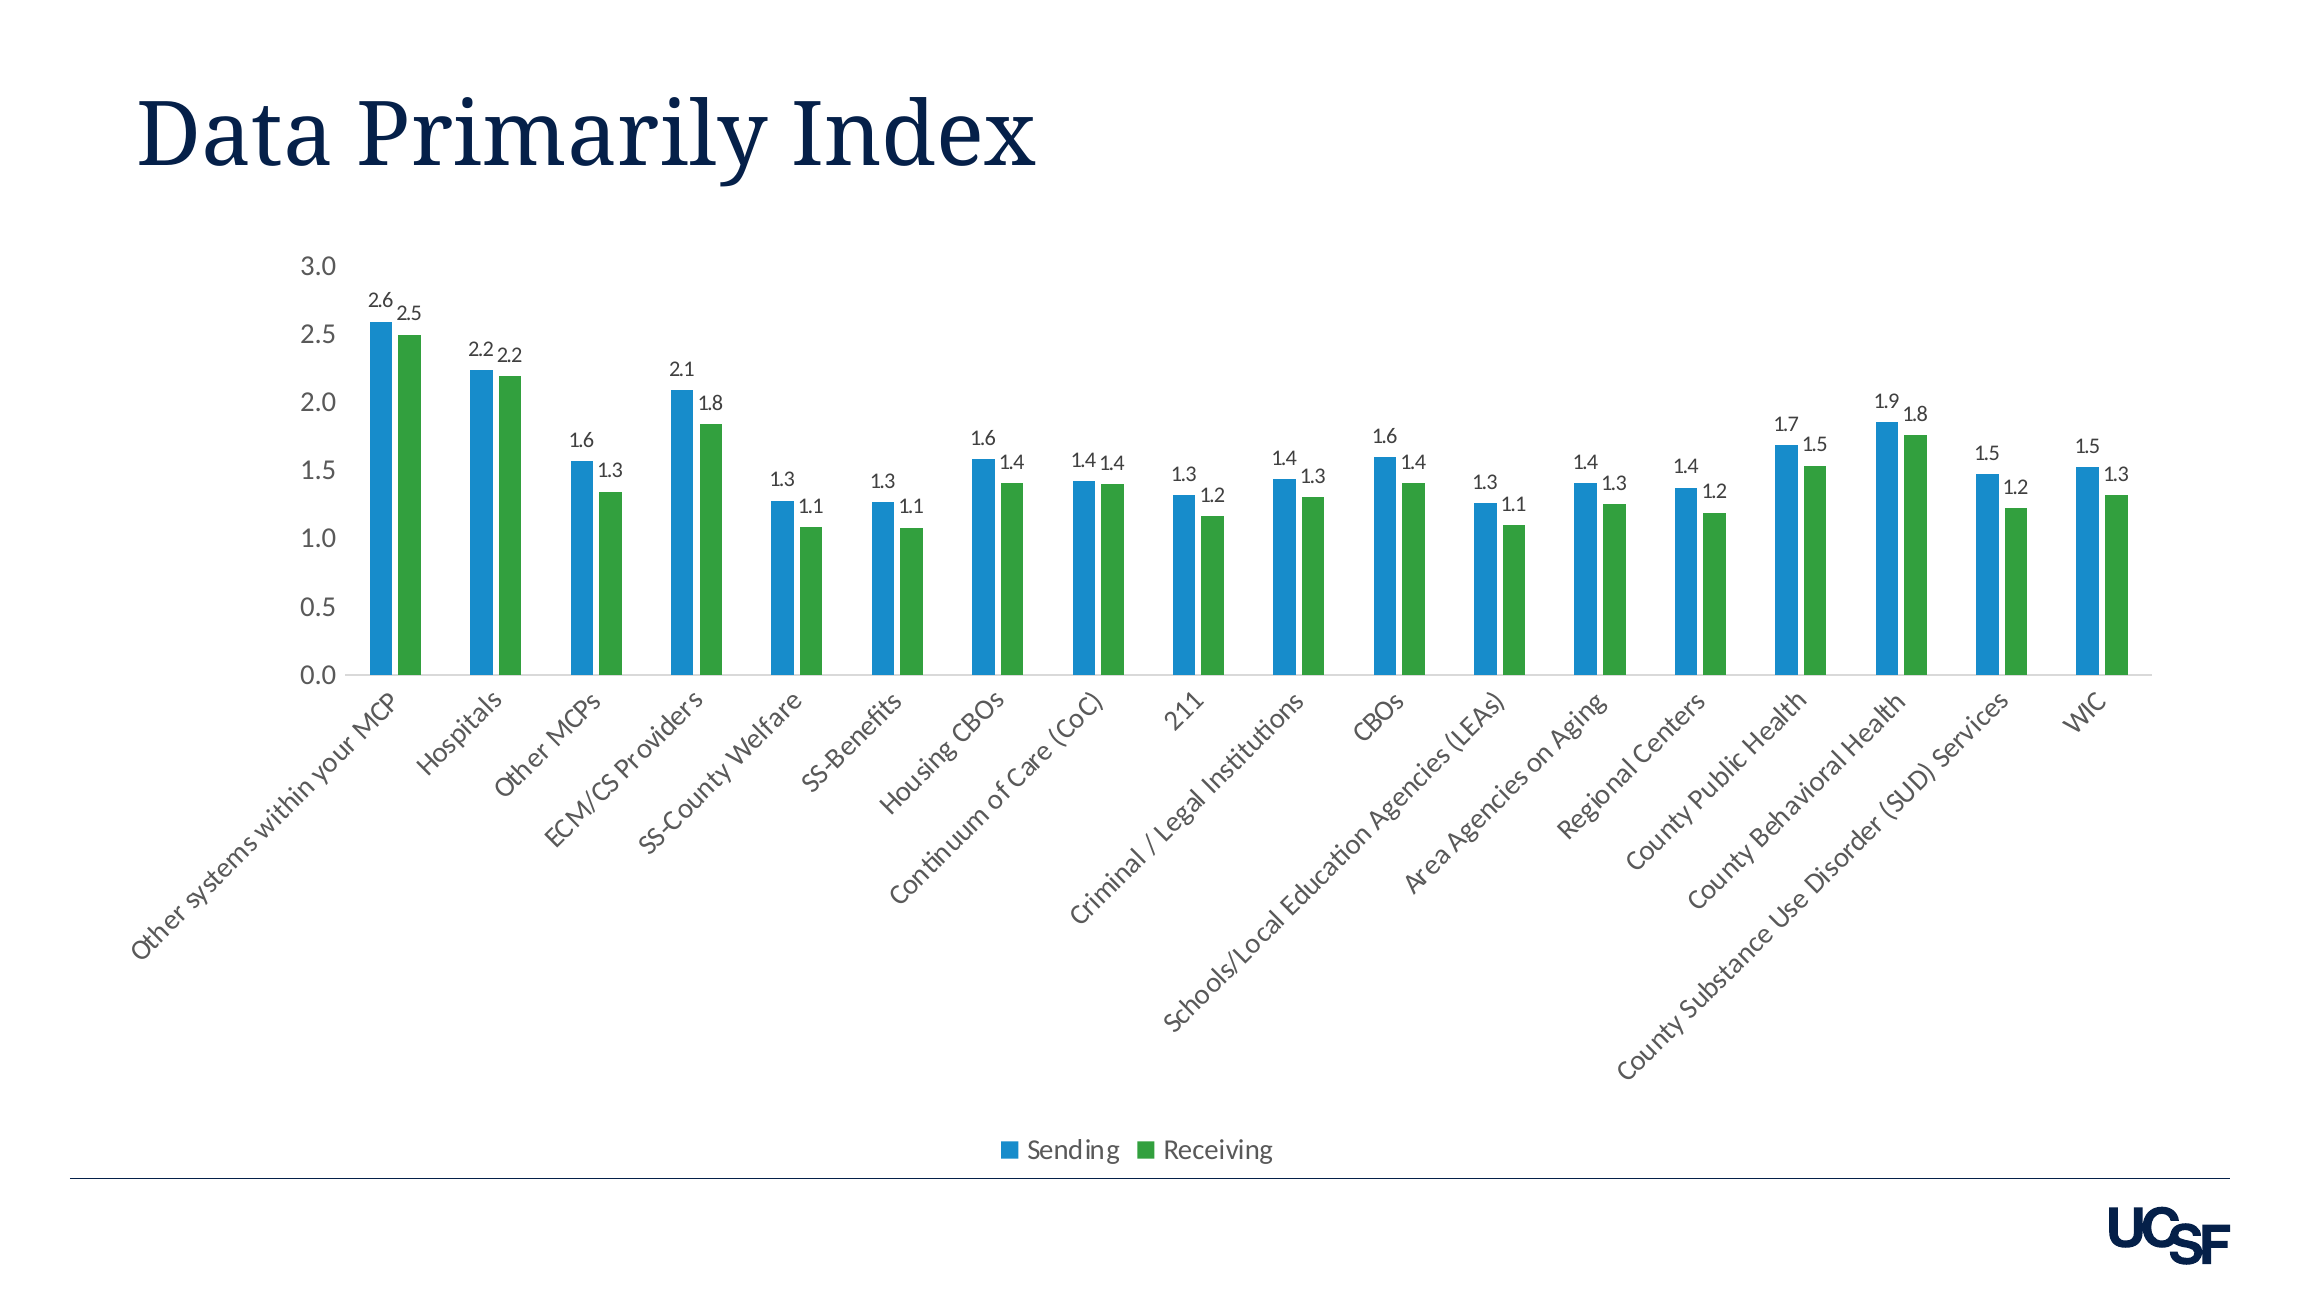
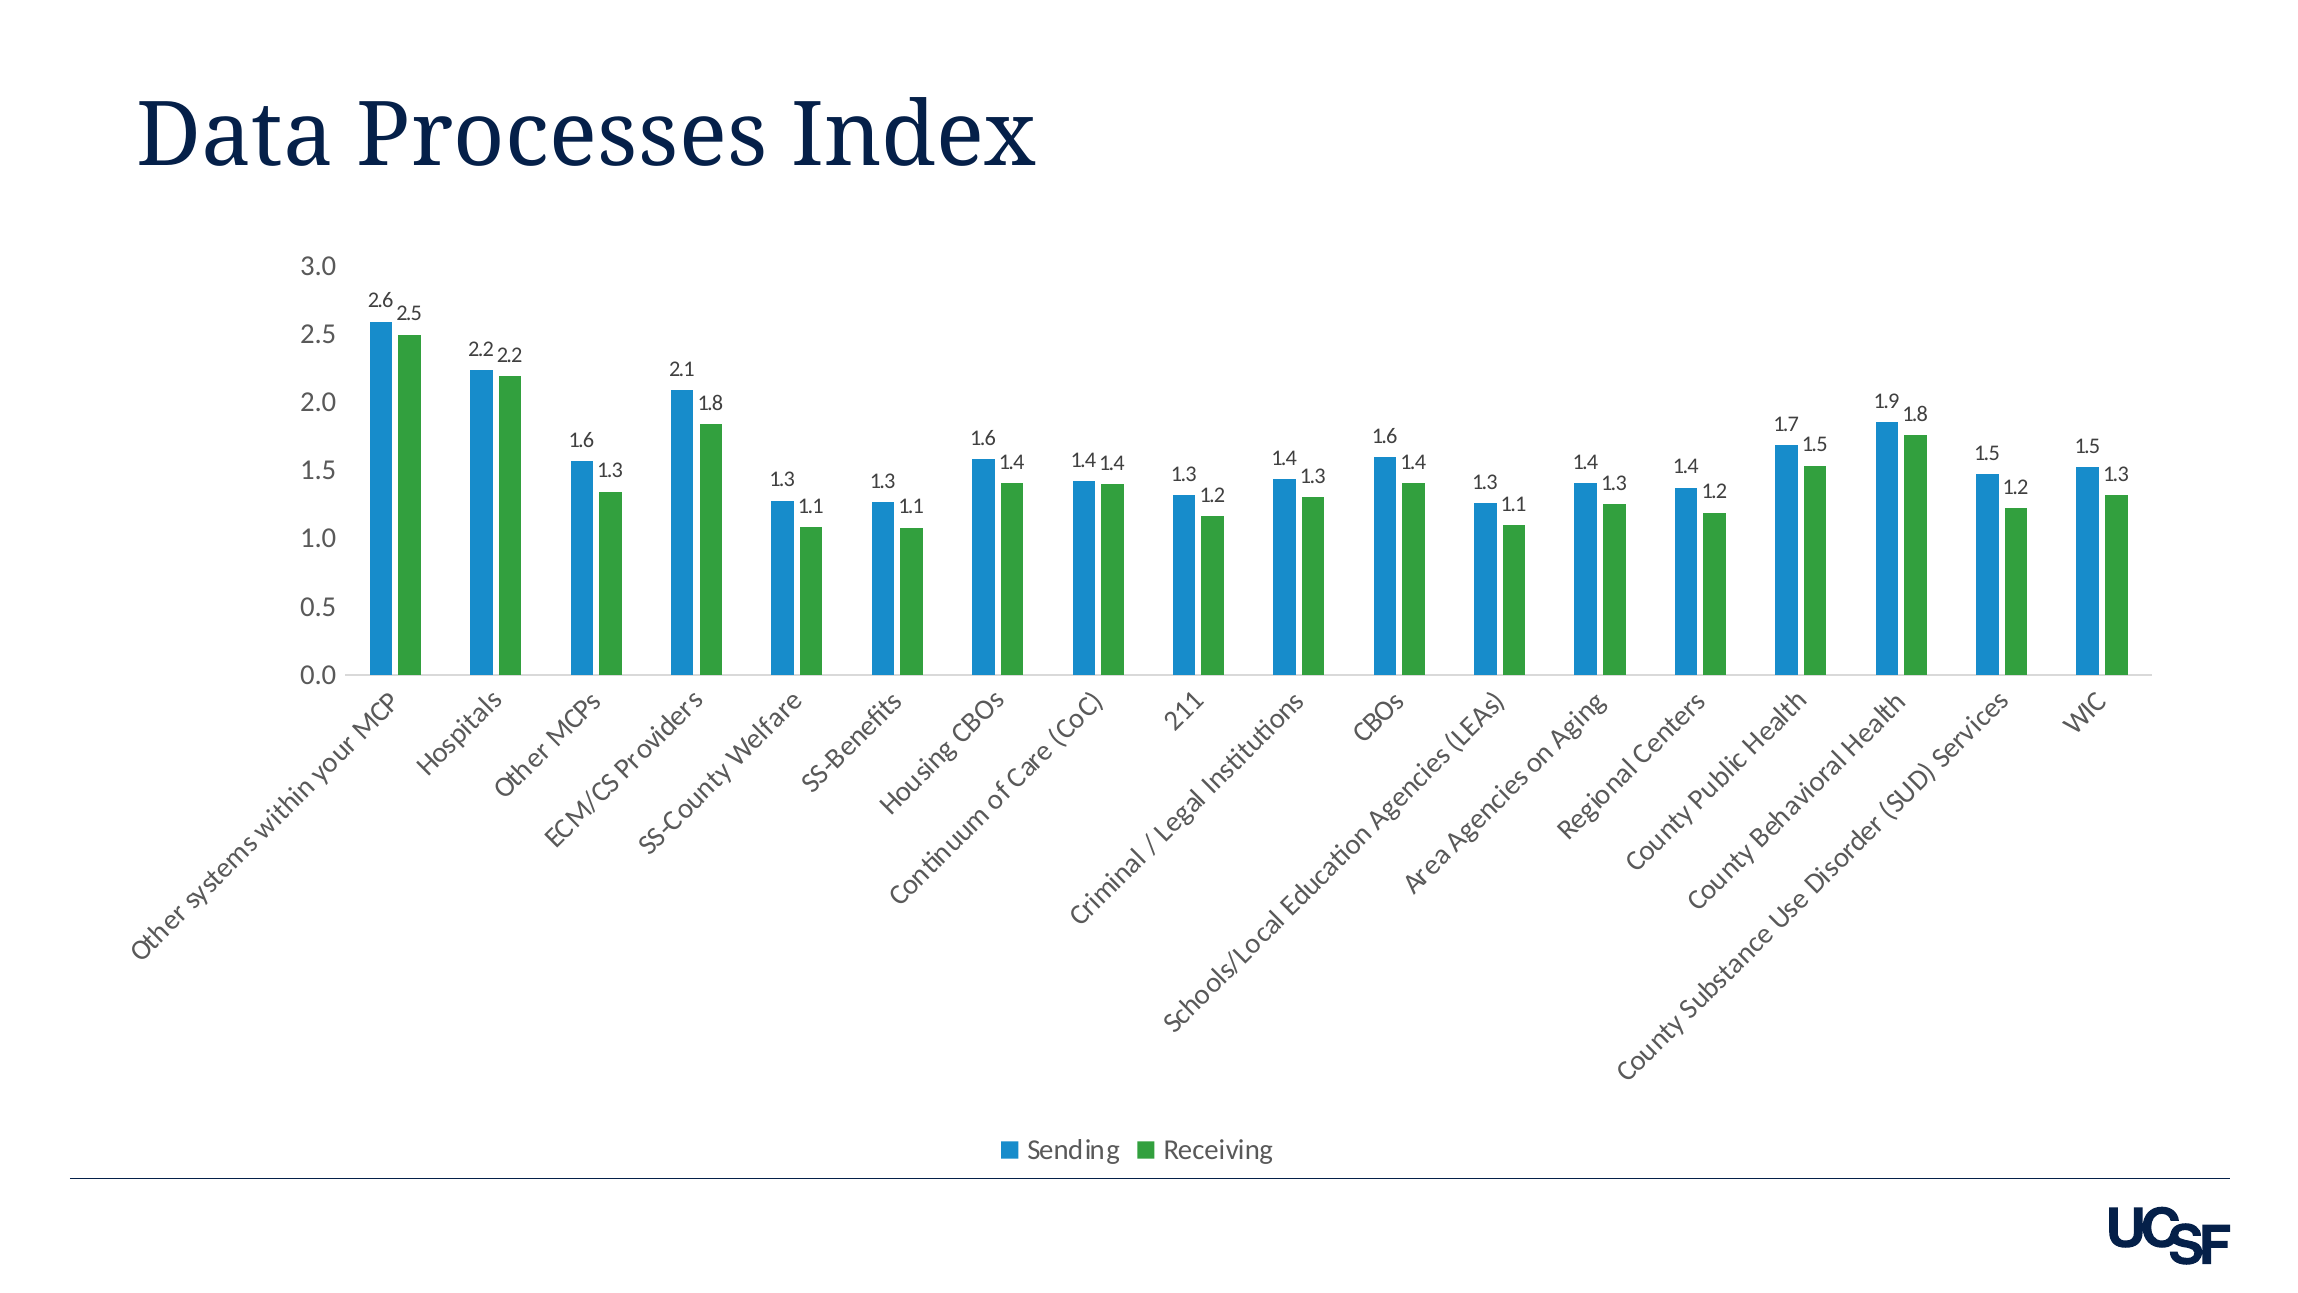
Primarily: Primarily -> Processes
